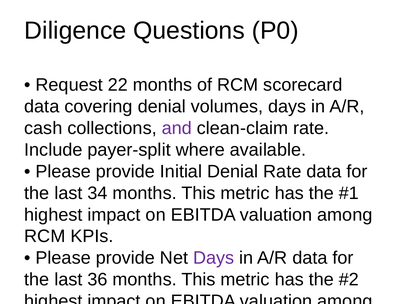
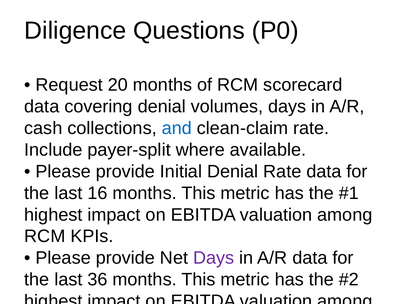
22: 22 -> 20
and colour: purple -> blue
34: 34 -> 16
